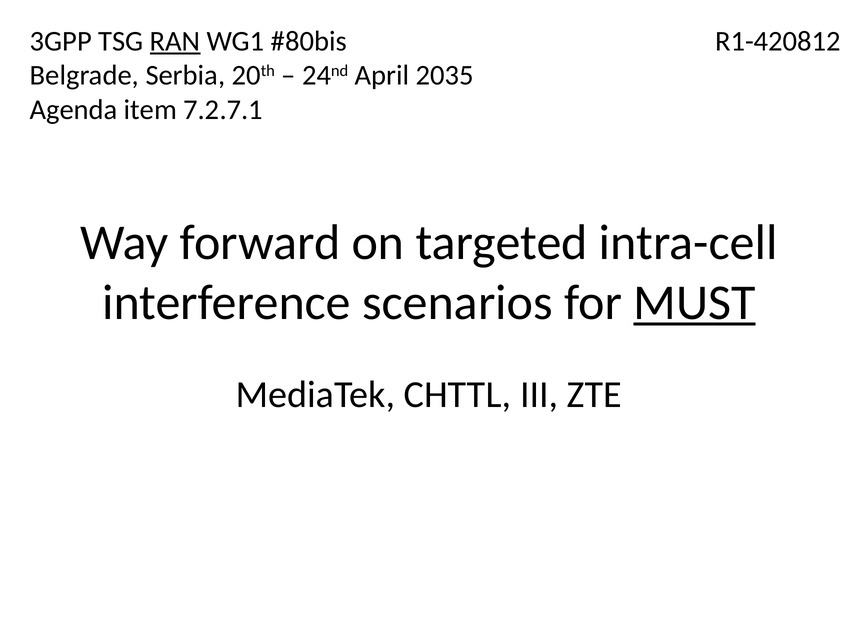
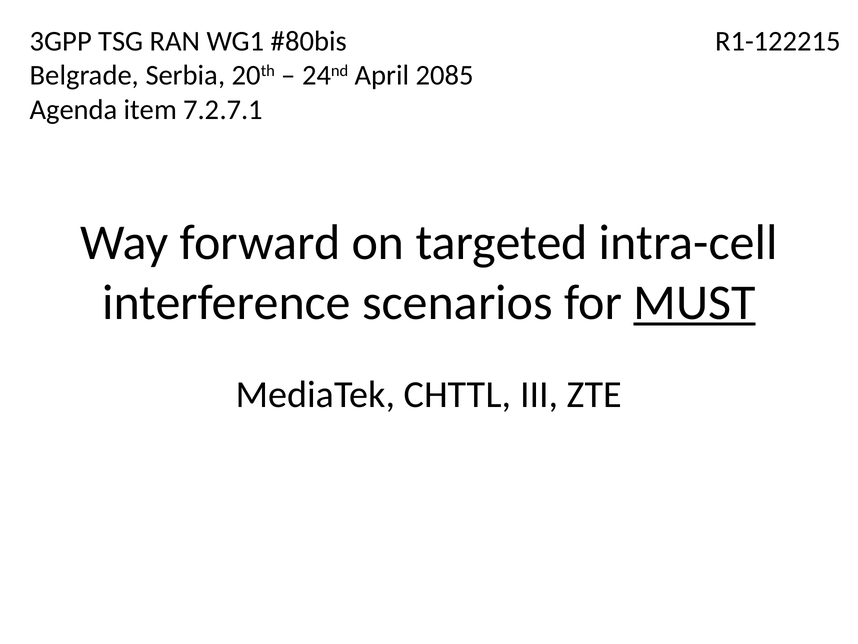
RAN underline: present -> none
R1-420812: R1-420812 -> R1-122215
2035: 2035 -> 2085
